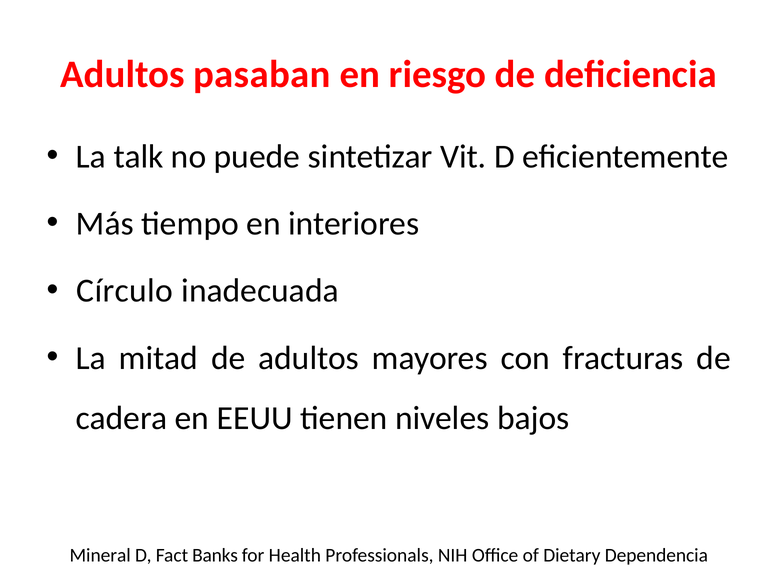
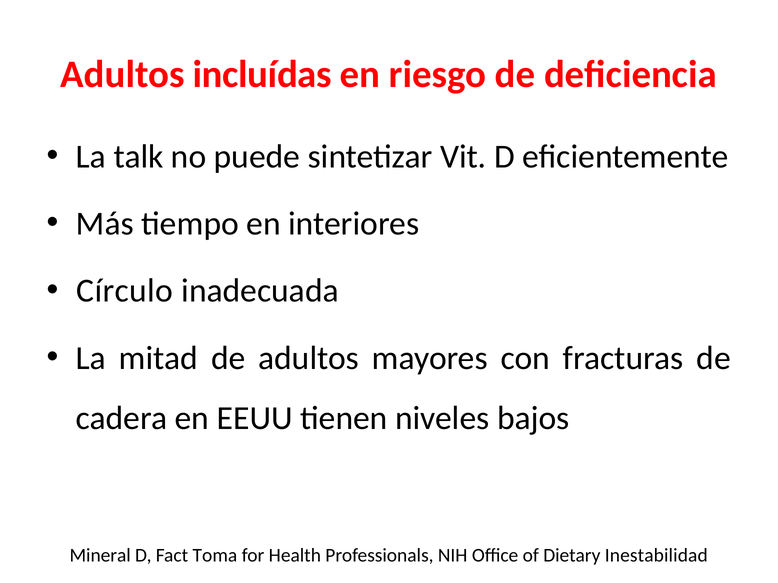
pasaban: pasaban -> incluídas
Banks: Banks -> Toma
Dependencia: Dependencia -> Inestabilidad
